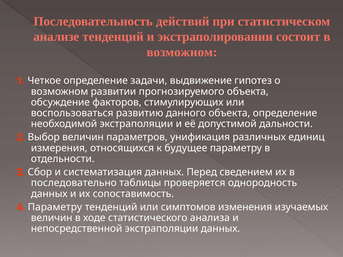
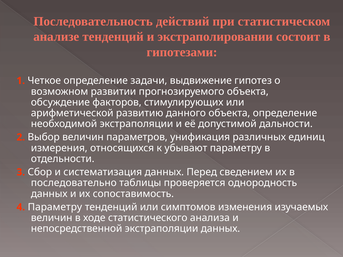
возможном at (182, 52): возможном -> гипотезами
воспользоваться: воспользоваться -> арифметической
будущее: будущее -> убывают
